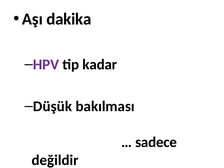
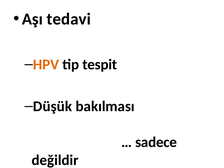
dakika: dakika -> tedavi
HPV colour: purple -> orange
kadar: kadar -> tespit
